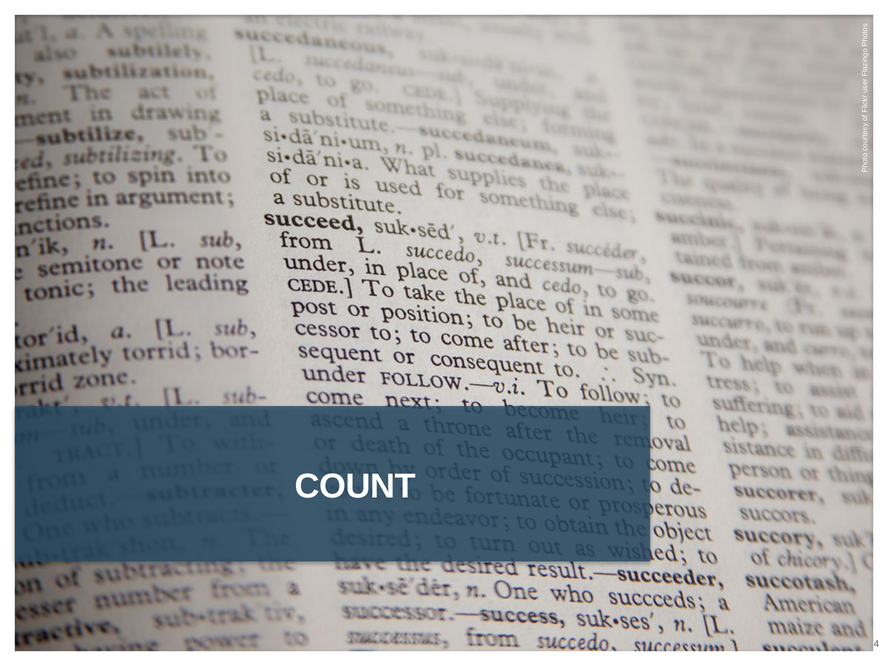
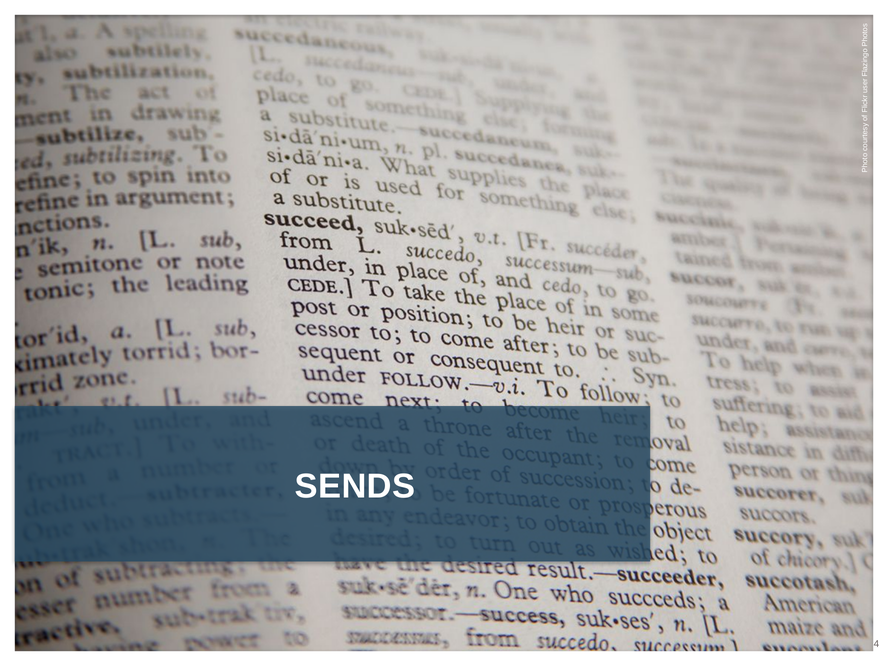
COUNT: COUNT -> SENDS
